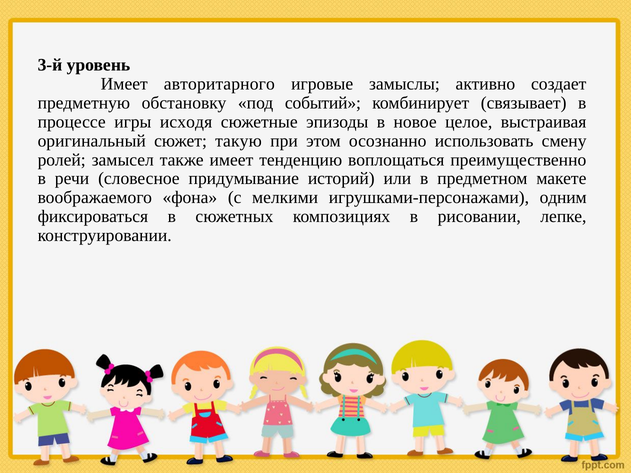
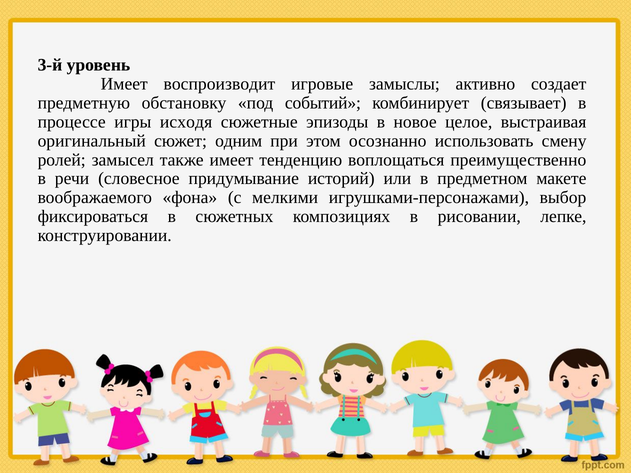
авторитарного: авторитарного -> воспроизводит
такую: такую -> одним
одним: одним -> выбор
